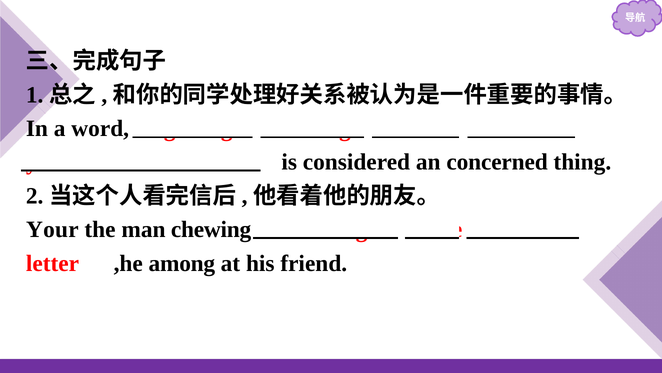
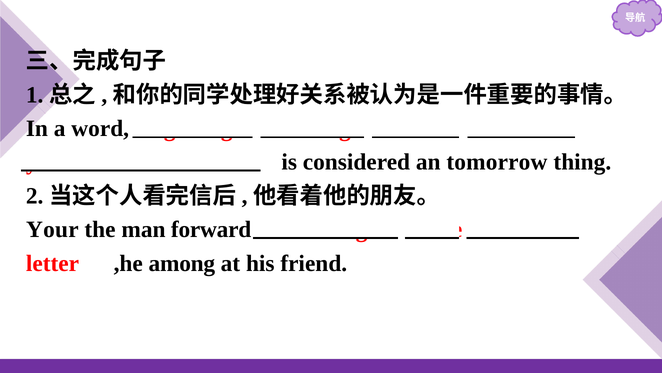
concerned: concerned -> tomorrow
chewing: chewing -> forward
